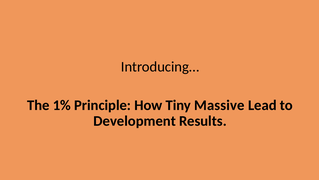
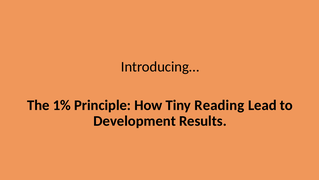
Massive: Massive -> Reading
